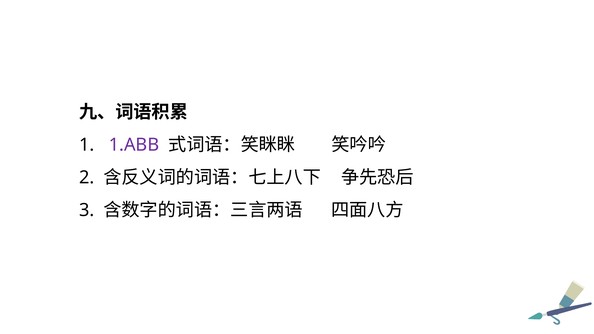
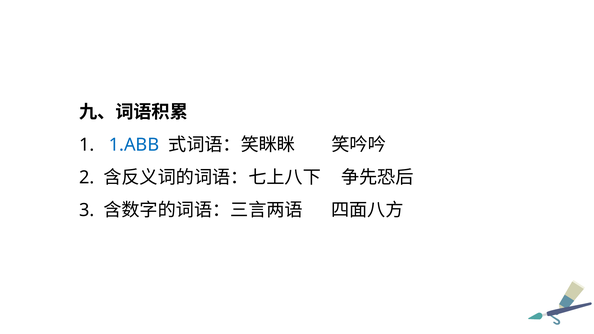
1.ABB colour: purple -> blue
